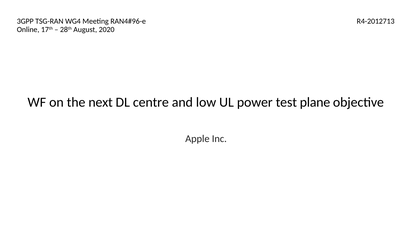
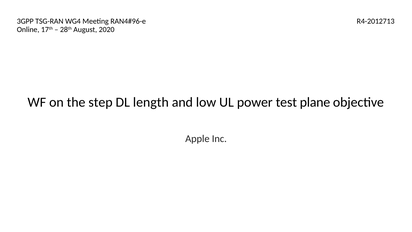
next: next -> step
centre: centre -> length
